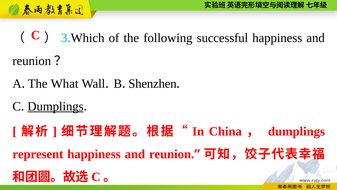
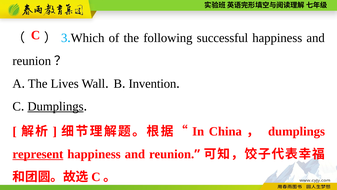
What: What -> Lives
Shenzhen: Shenzhen -> Invention
represent underline: none -> present
